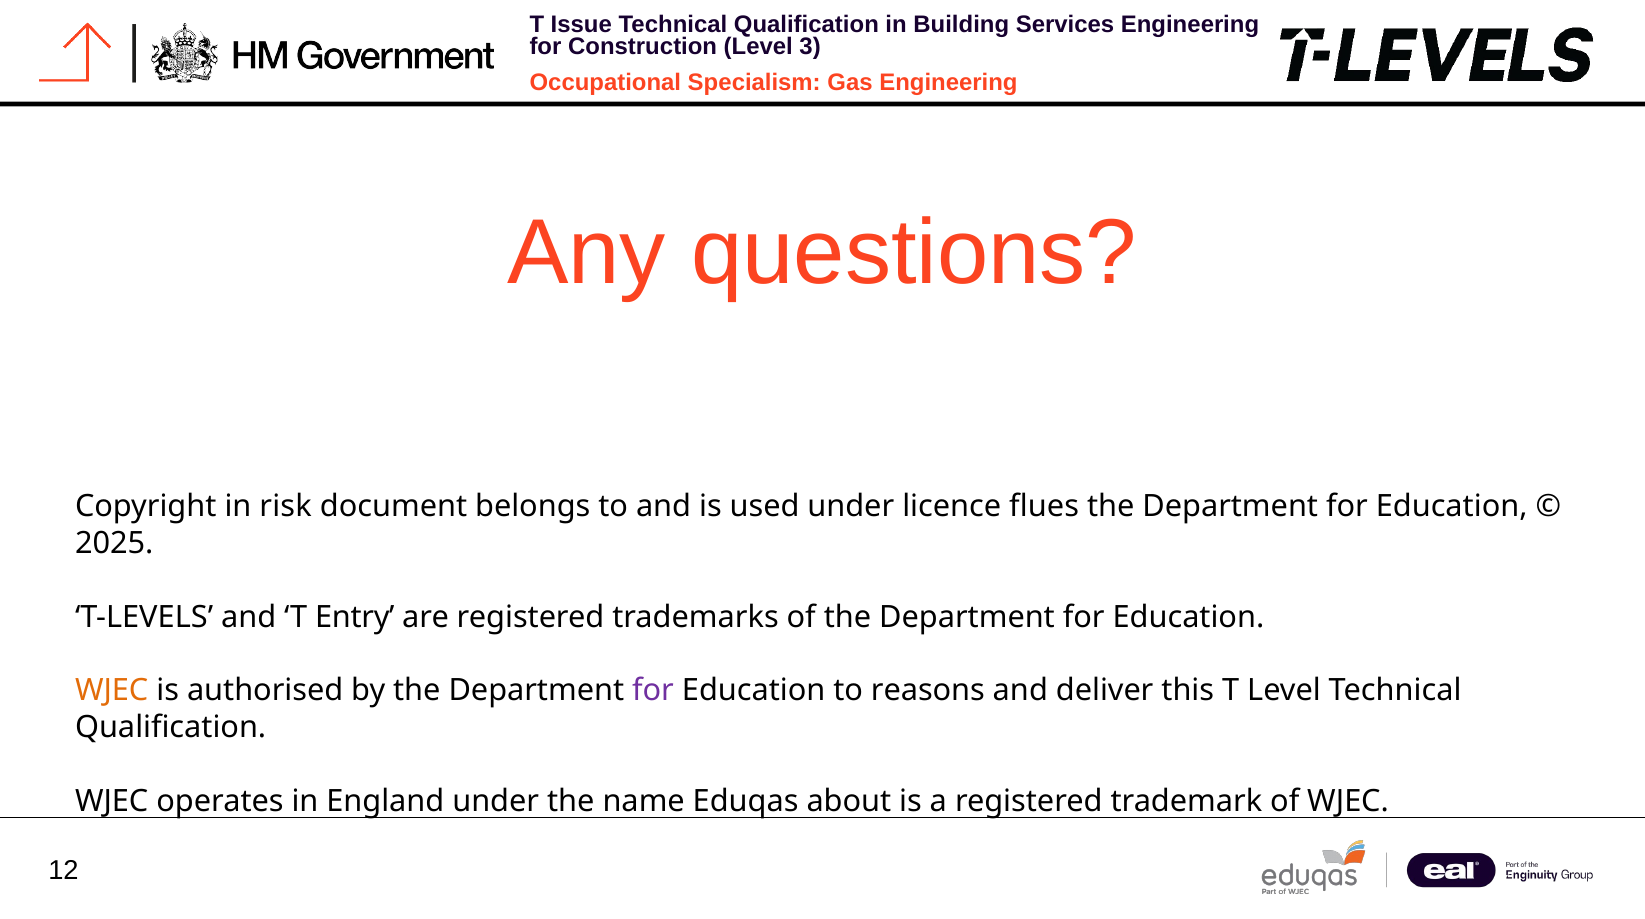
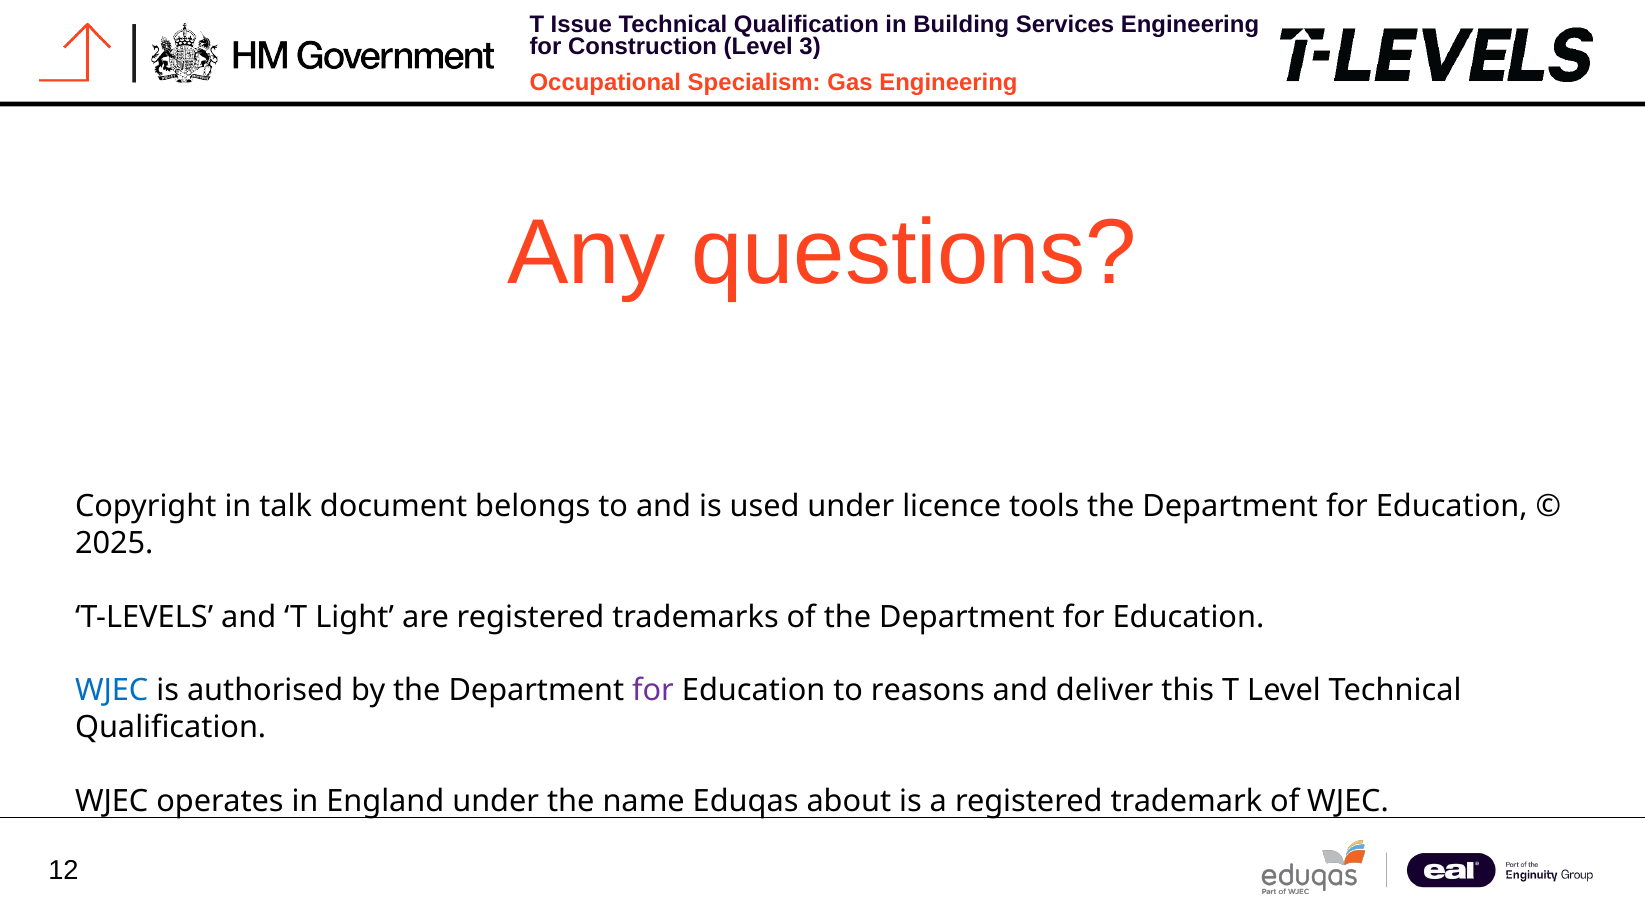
risk: risk -> talk
flues: flues -> tools
Entry: Entry -> Light
WJEC at (112, 691) colour: orange -> blue
